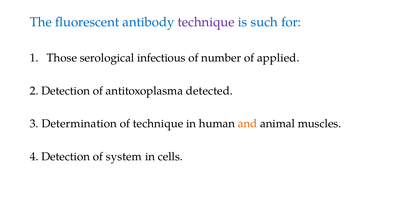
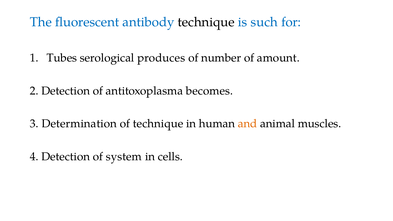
technique at (206, 22) colour: purple -> black
Those: Those -> Tubes
infectious: infectious -> produces
applied: applied -> amount
detected: detected -> becomes
